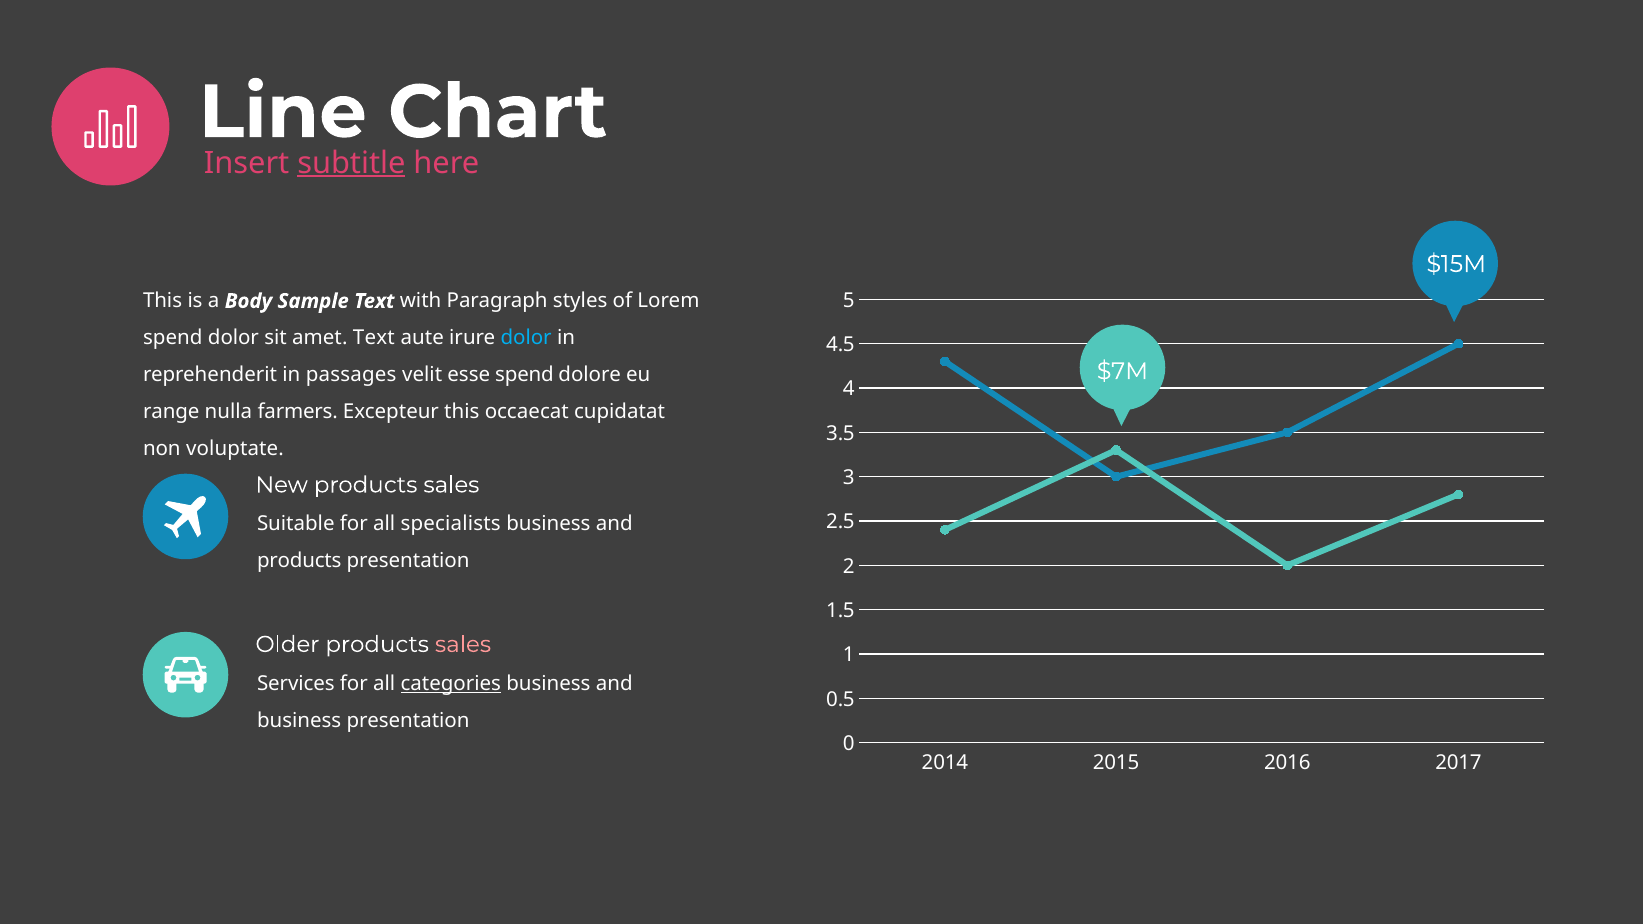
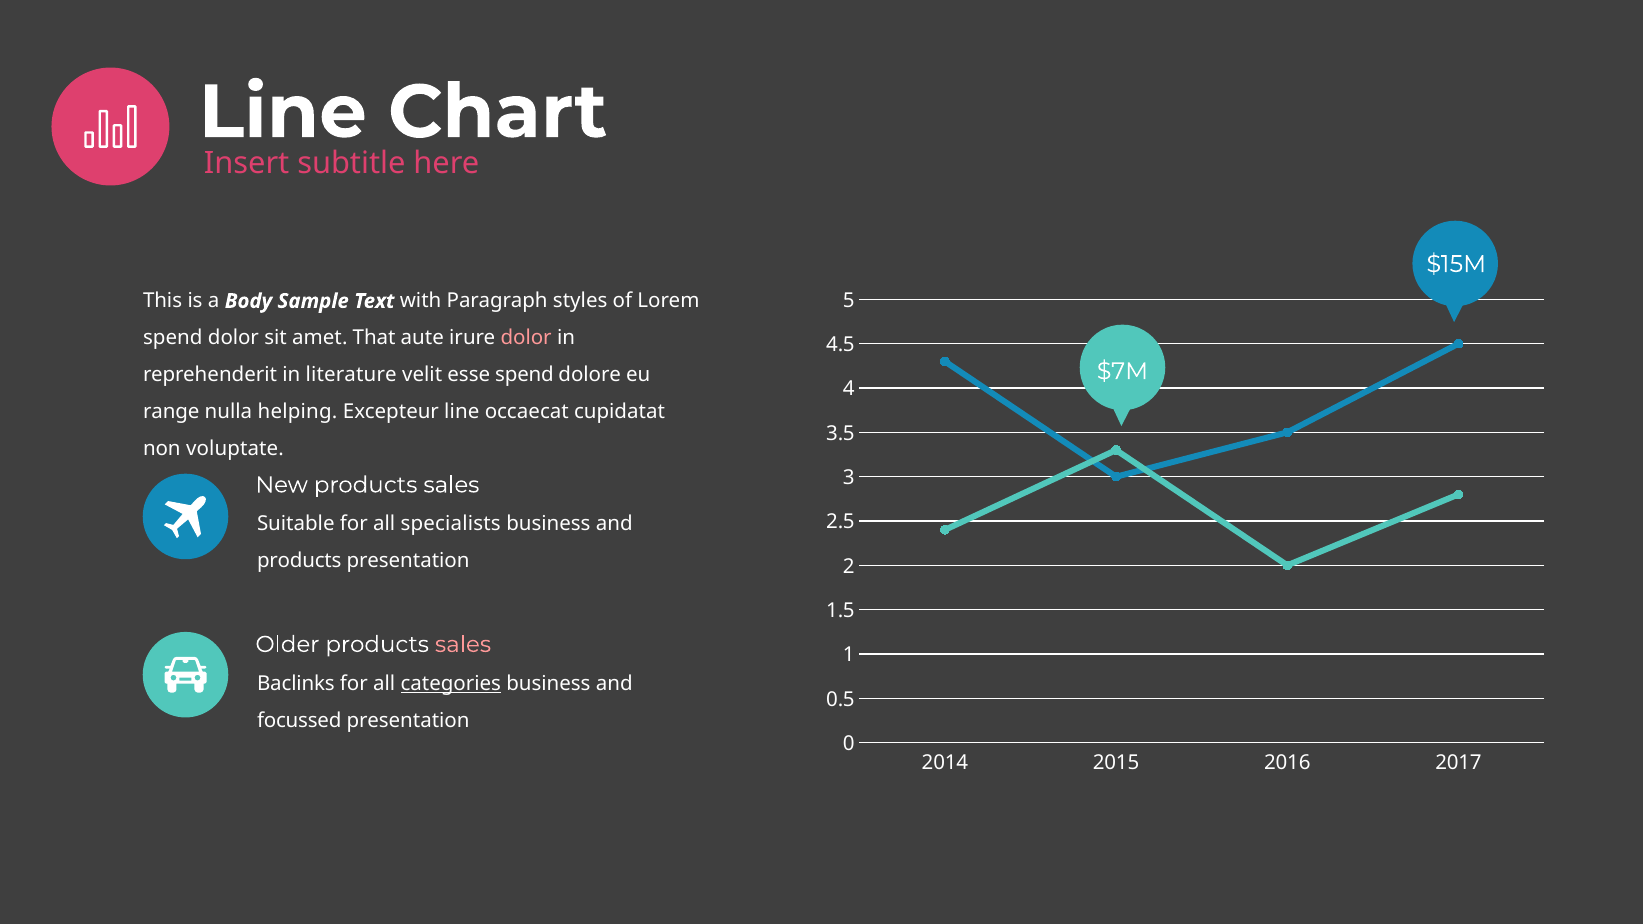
subtitle underline: present -> none
amet Text: Text -> That
dolor at (526, 338) colour: light blue -> pink
passages: passages -> literature
farmers: farmers -> helping
Excepteur this: this -> line
Services: Services -> Baclinks
business at (299, 721): business -> focussed
